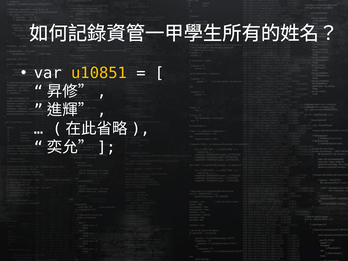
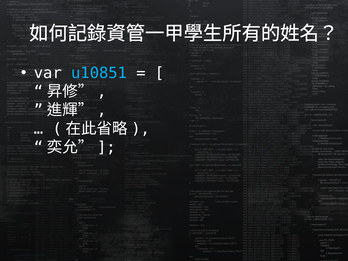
u10851 colour: yellow -> light blue
